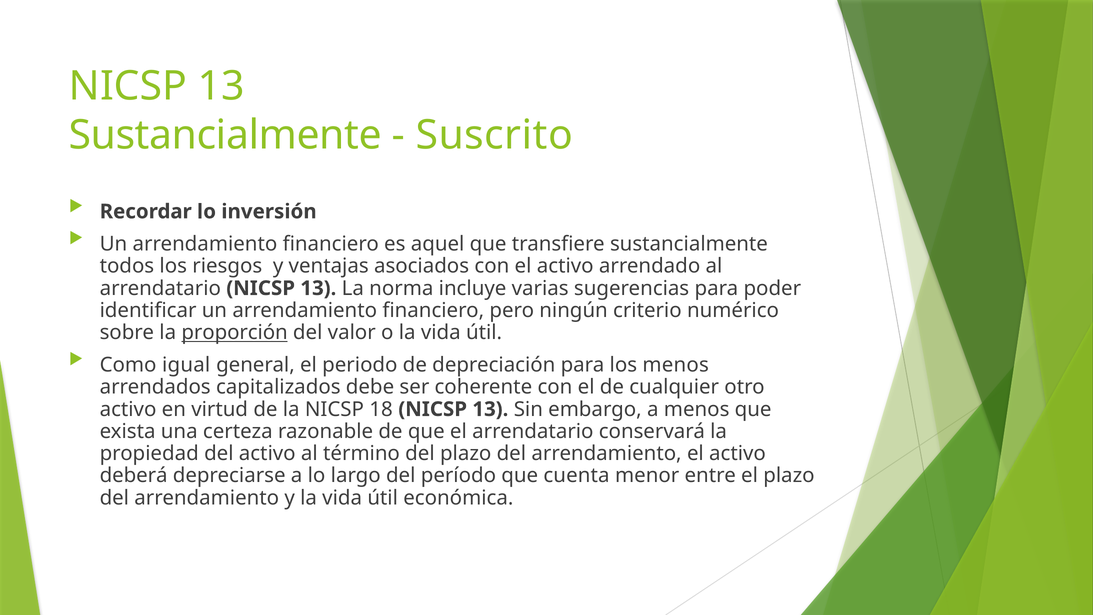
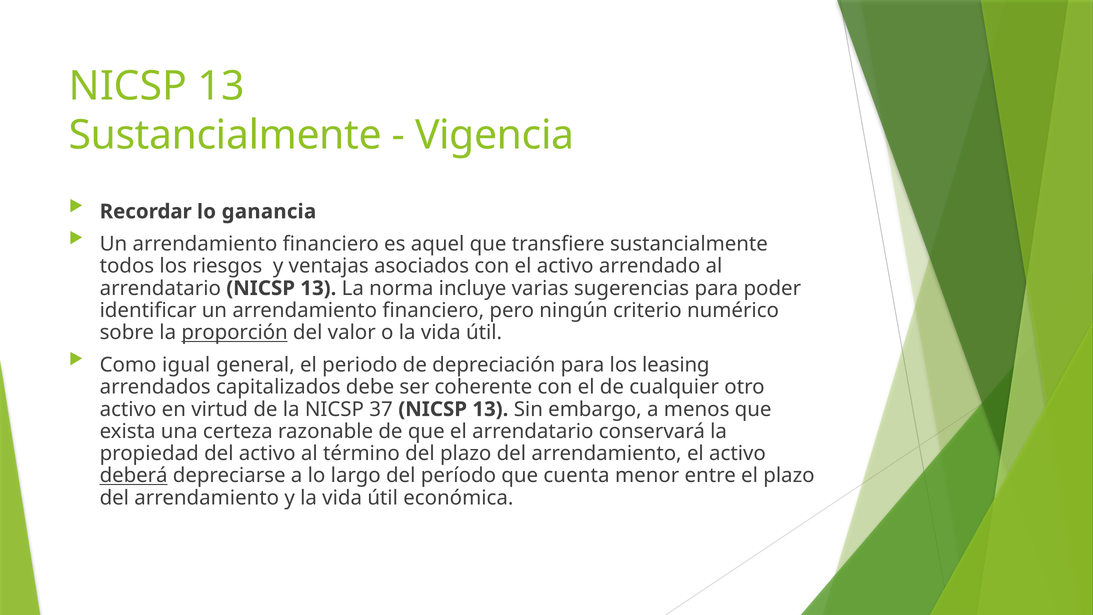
Suscrito: Suscrito -> Vigencia
inversión: inversión -> ganancia
los menos: menos -> leasing
18: 18 -> 37
deberá underline: none -> present
